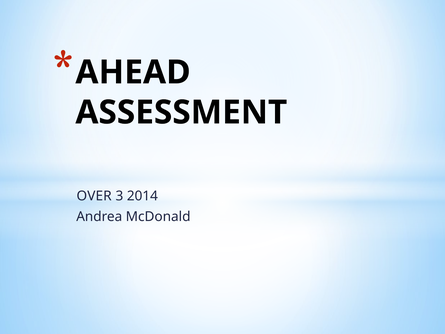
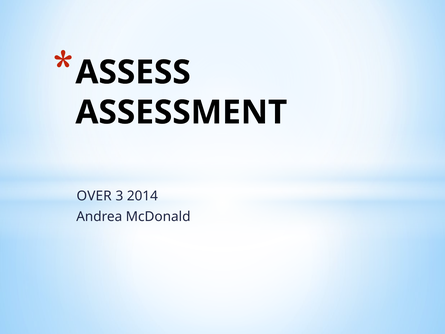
AHEAD: AHEAD -> ASSESS
